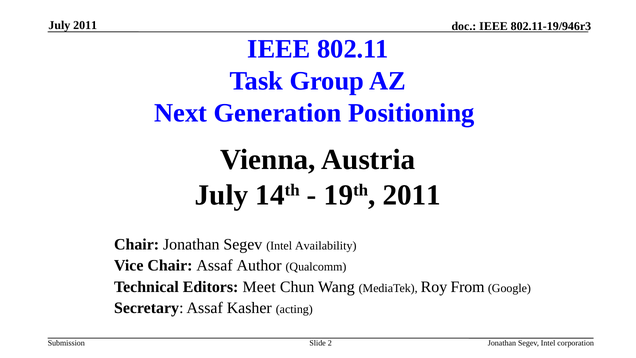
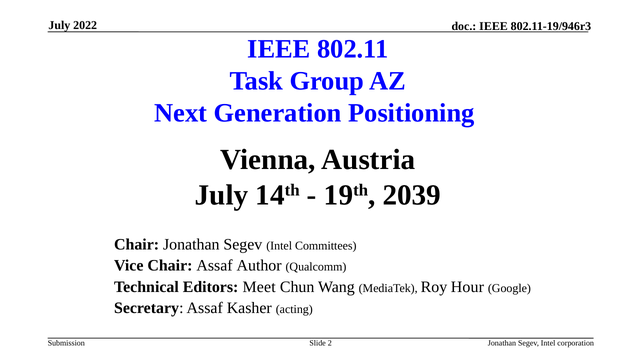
July 2011: 2011 -> 2022
19th 2011: 2011 -> 2039
Availability: Availability -> Committees
From: From -> Hour
